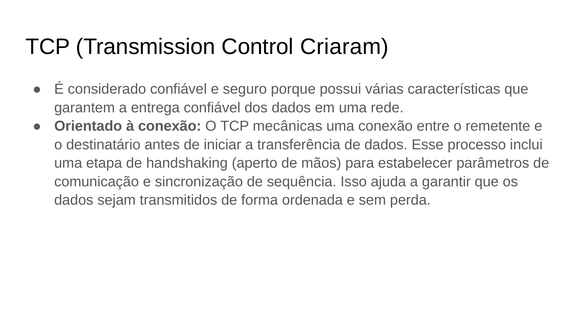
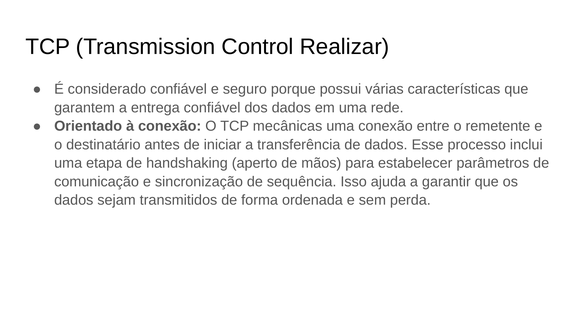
Criaram: Criaram -> Realizar
